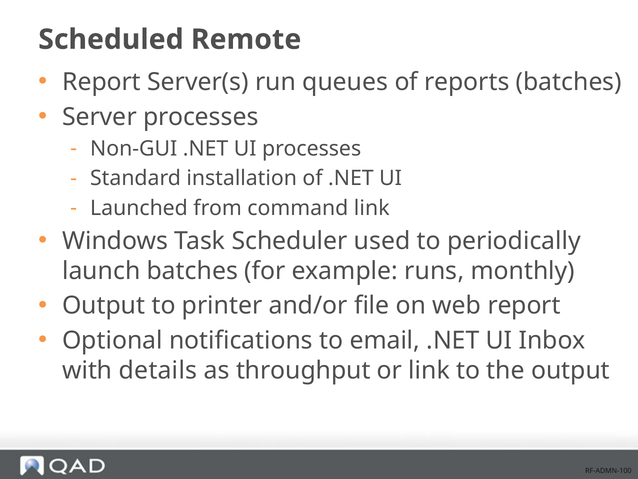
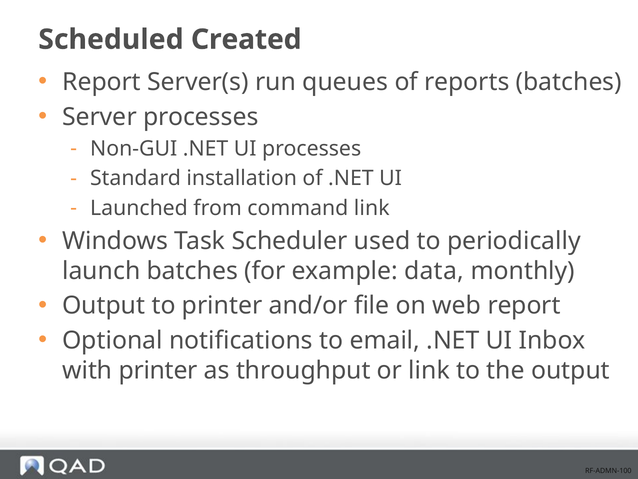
Remote: Remote -> Created
runs: runs -> data
with details: details -> printer
